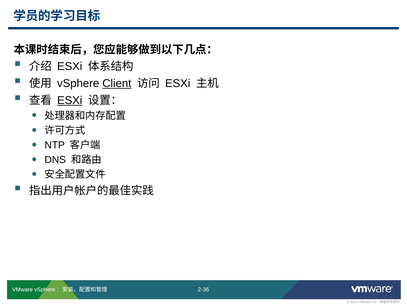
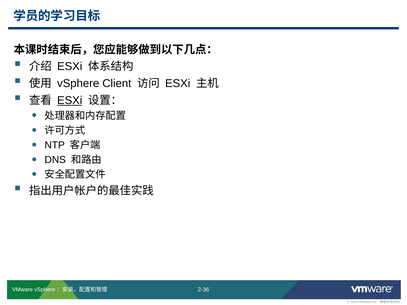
Client underline: present -> none
